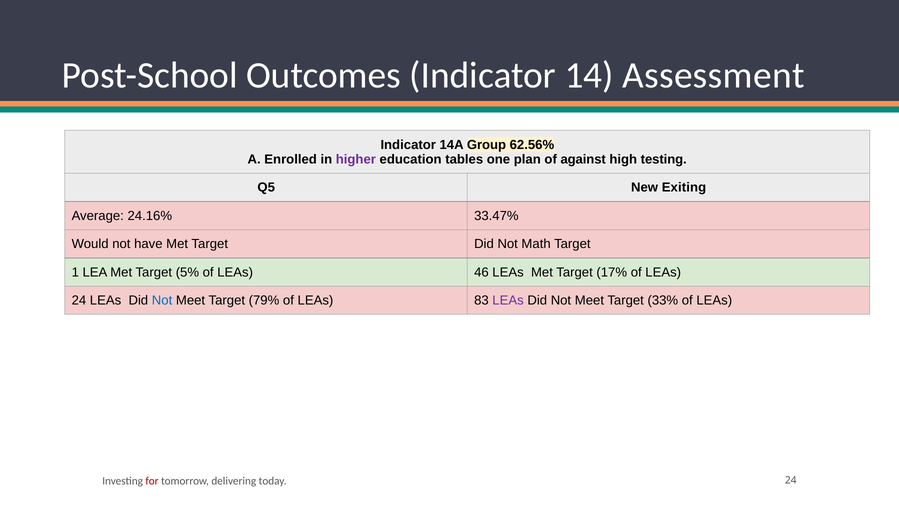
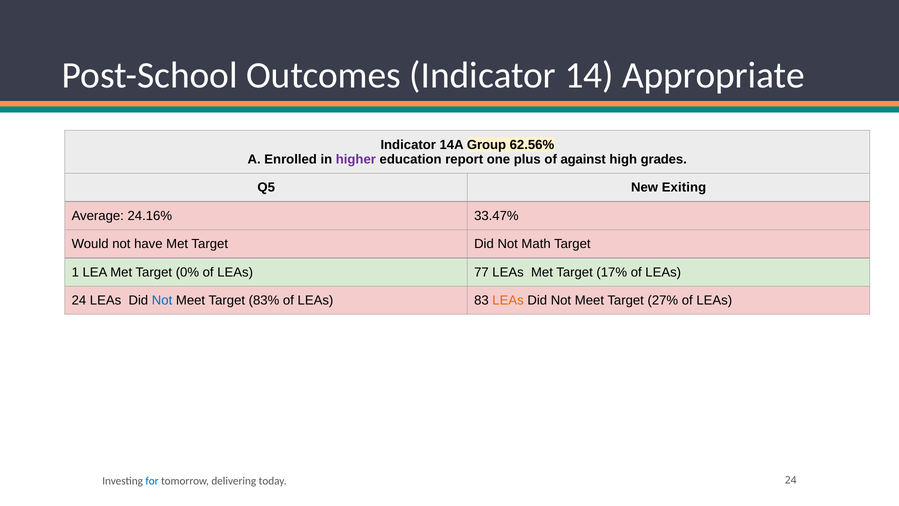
Assessment: Assessment -> Appropriate
tables: tables -> report
plan: plan -> plus
testing: testing -> grades
5%: 5% -> 0%
46: 46 -> 77
79%: 79% -> 83%
LEAs at (508, 300) colour: purple -> orange
33%: 33% -> 27%
for colour: red -> blue
